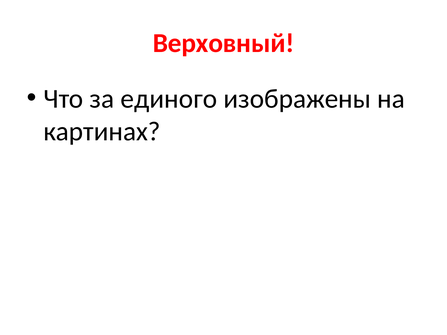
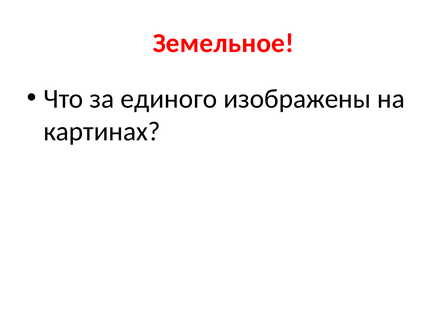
Верховный: Верховный -> Земельное
